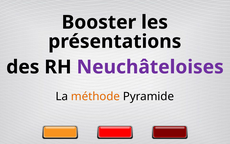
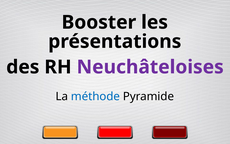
méthode colour: orange -> blue
